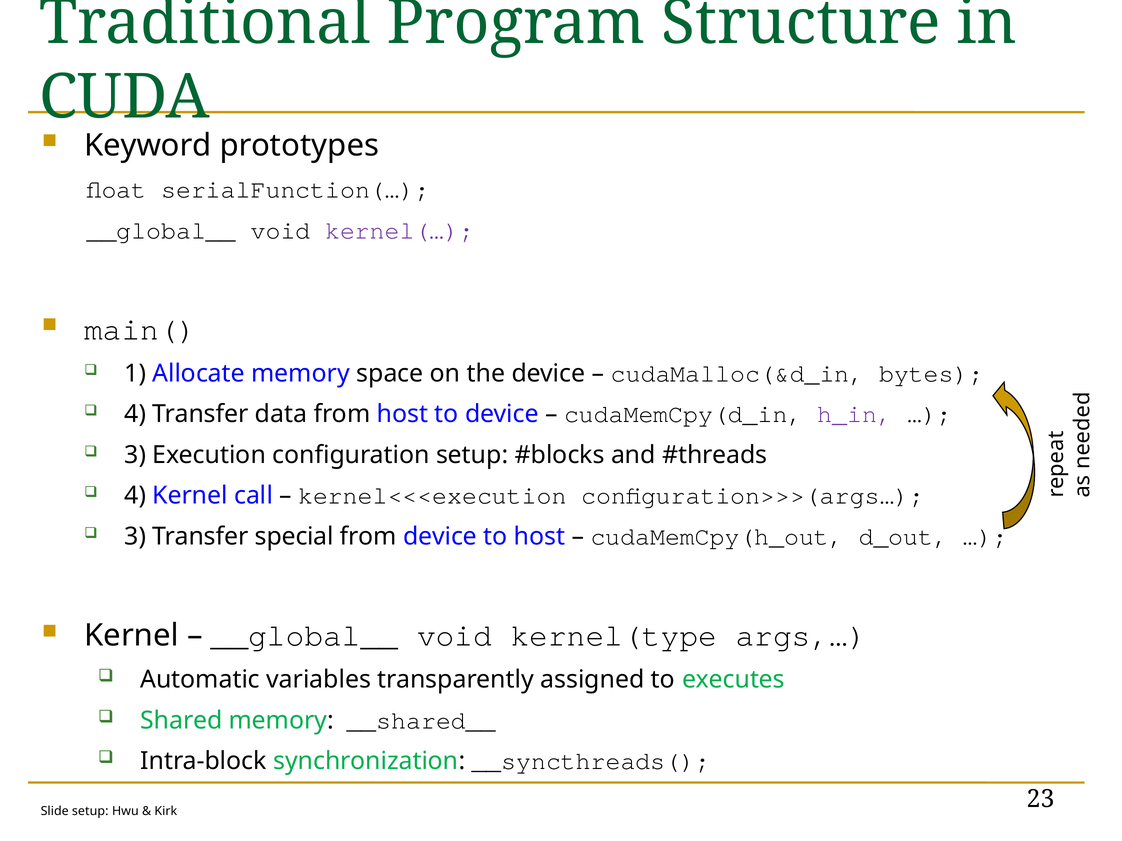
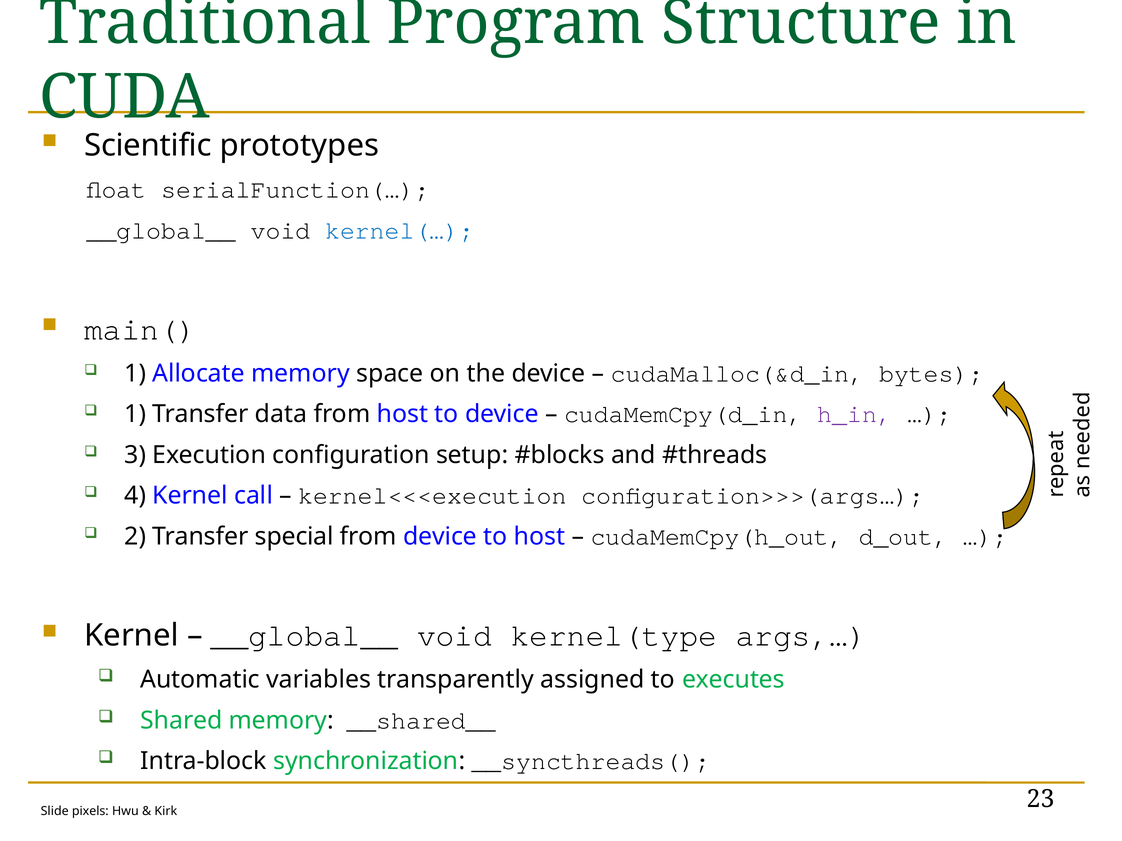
Keyword: Keyword -> Scientific
kernel(… colour: purple -> blue
4 at (135, 414): 4 -> 1
3 at (135, 537): 3 -> 2
Slide setup: setup -> pixels
